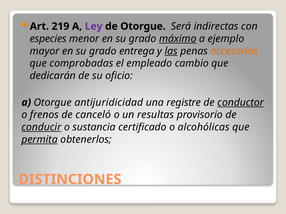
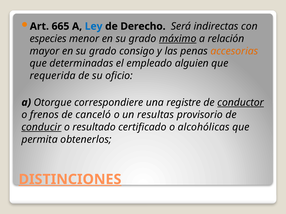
219: 219 -> 665
Ley colour: purple -> blue
de Otorgue: Otorgue -> Derecho
ejemplo: ejemplo -> relación
entrega: entrega -> consigo
las underline: present -> none
comprobadas: comprobadas -> determinadas
cambio: cambio -> alguien
dedicarán: dedicarán -> requerida
antijuridicidad: antijuridicidad -> correspondiere
sustancia: sustancia -> resultado
permita underline: present -> none
DISTINCIONES underline: none -> present
